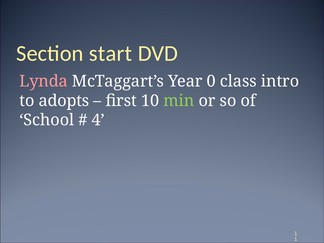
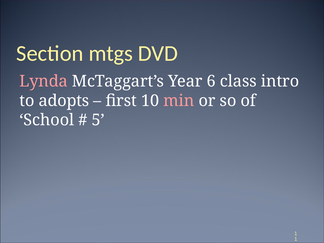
start: start -> mtgs
0: 0 -> 6
min colour: light green -> pink
4: 4 -> 5
